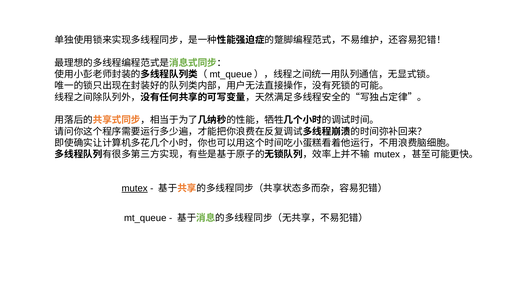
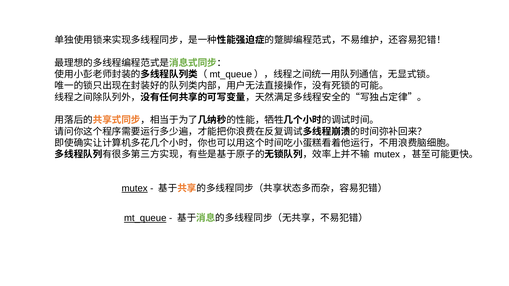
mt_queue underline: none -> present
